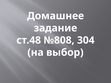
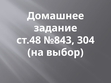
№808: №808 -> №843
